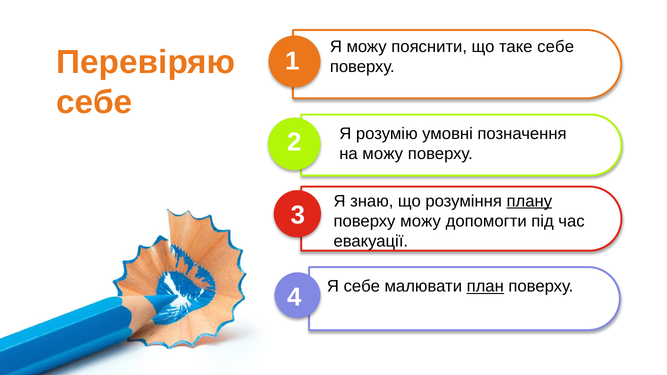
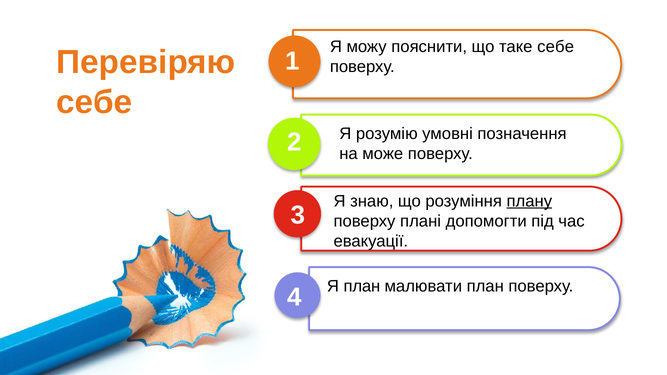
на можу: можу -> може
поверху можу: можу -> плані
Я себе: себе -> план
план at (485, 286) underline: present -> none
